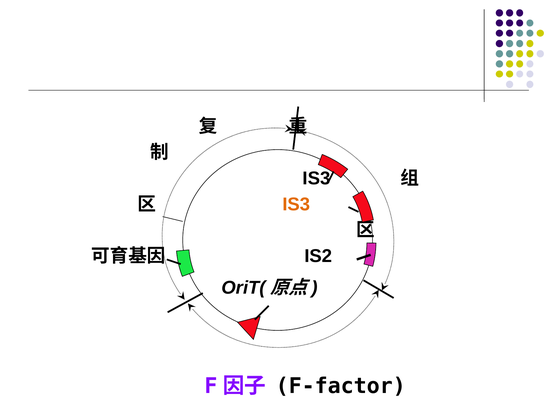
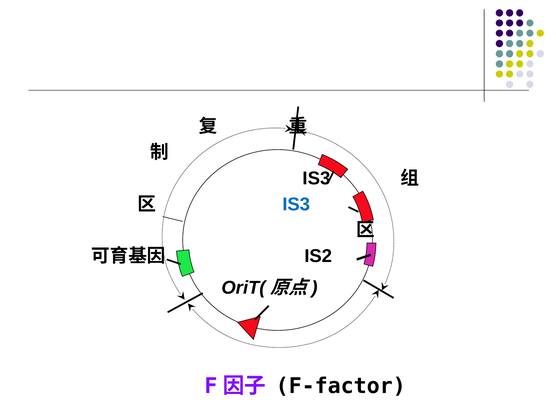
IS3 at (296, 204) colour: orange -> blue
